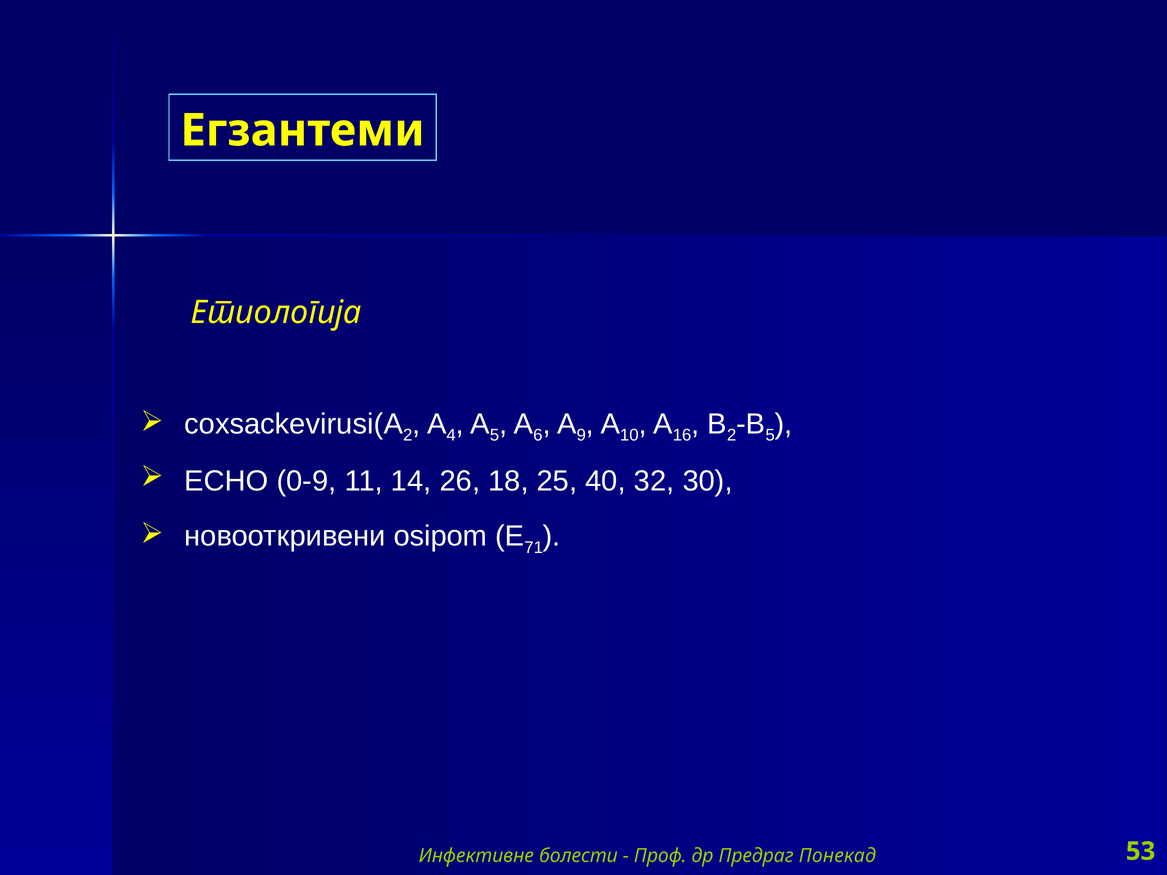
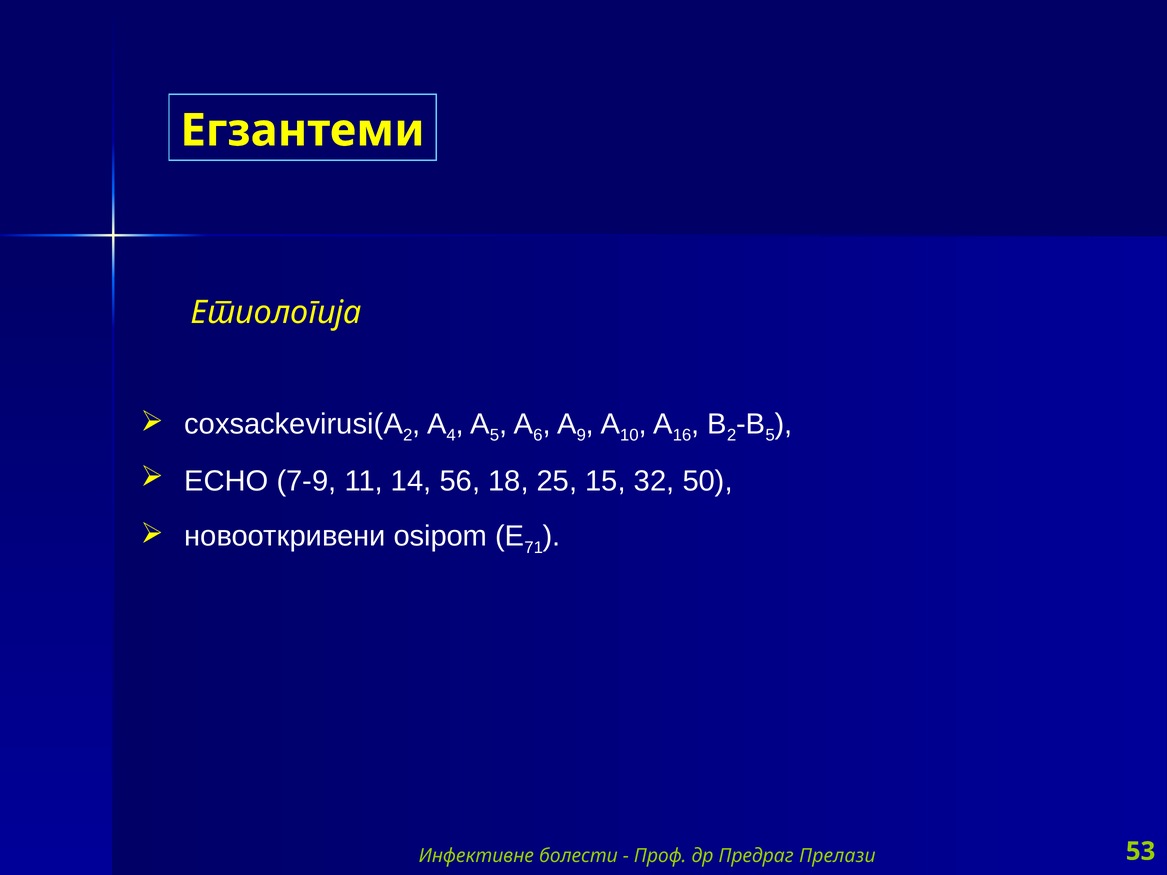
0-9: 0-9 -> 7-9
26: 26 -> 56
40: 40 -> 15
30: 30 -> 50
Понекад: Понекад -> Прелази
